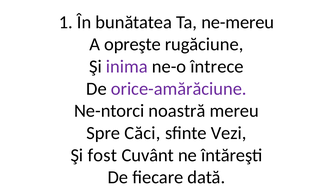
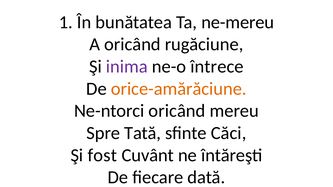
A opreşte: opreşte -> oricând
orice-amărăciune colour: purple -> orange
Ne-ntorci noastră: noastră -> oricând
Căci: Căci -> Tată
Vezi: Vezi -> Căci
